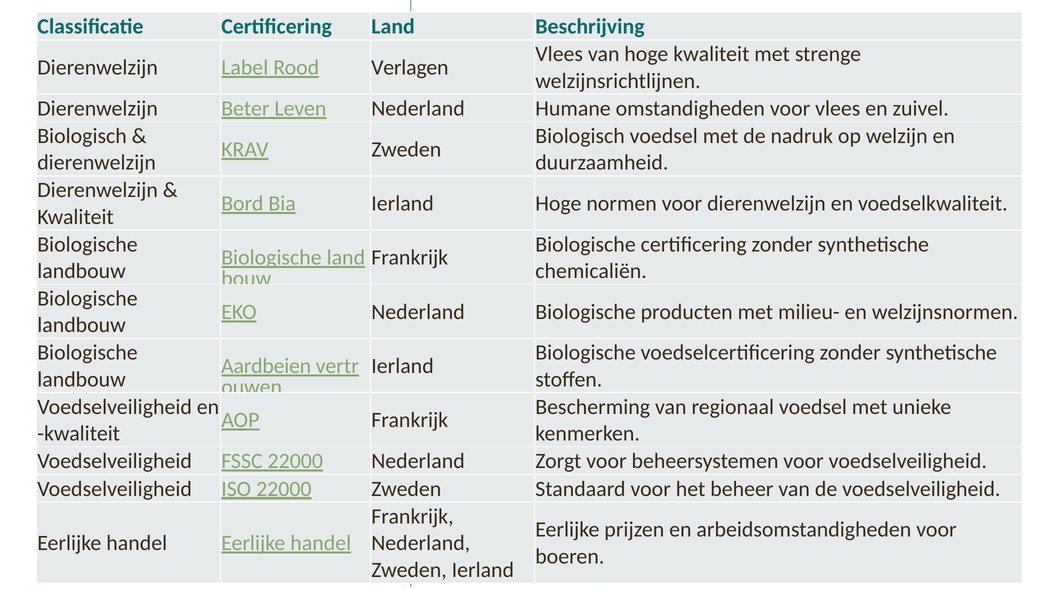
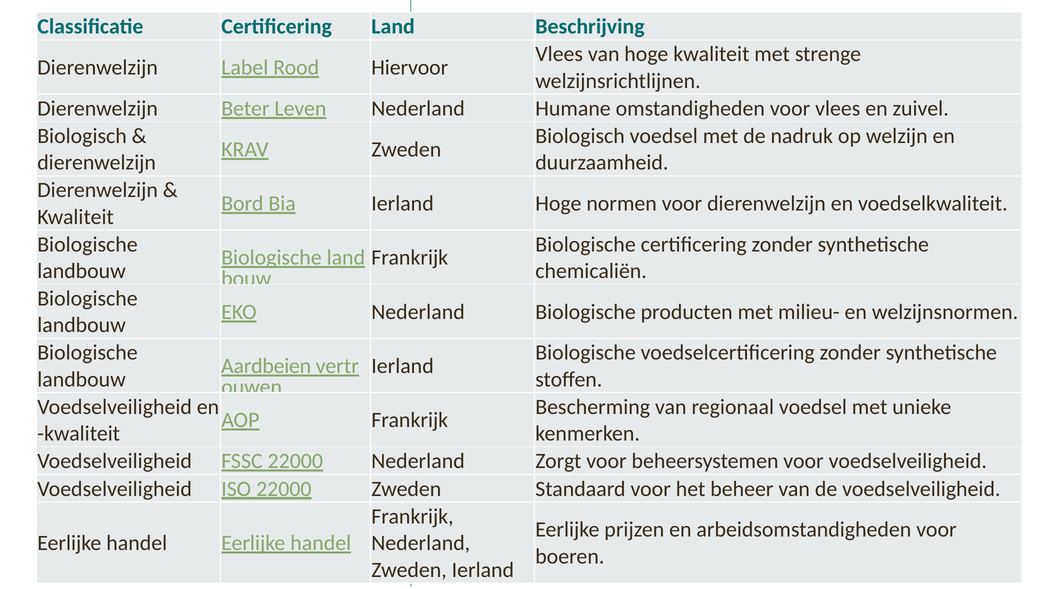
Verlagen: Verlagen -> Hiervoor
